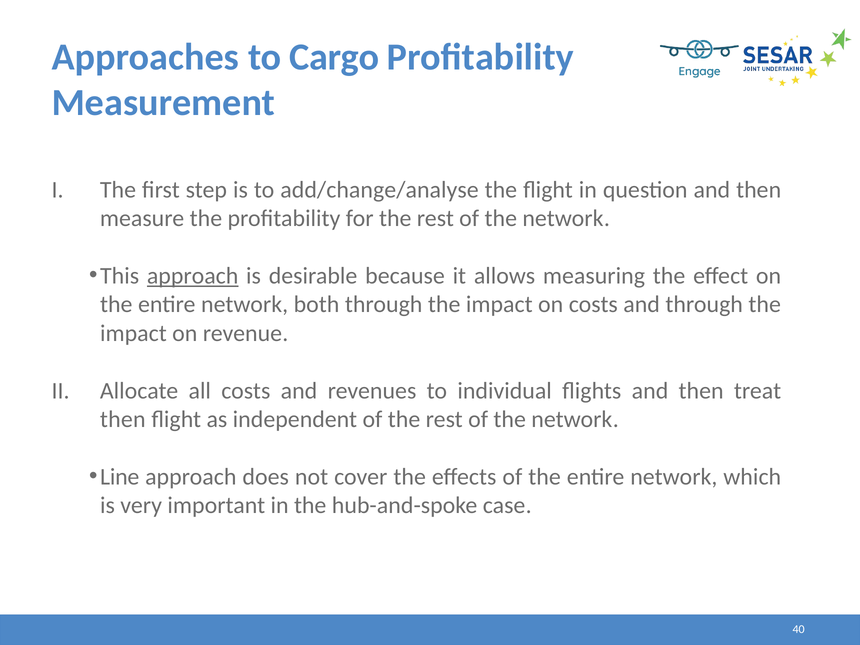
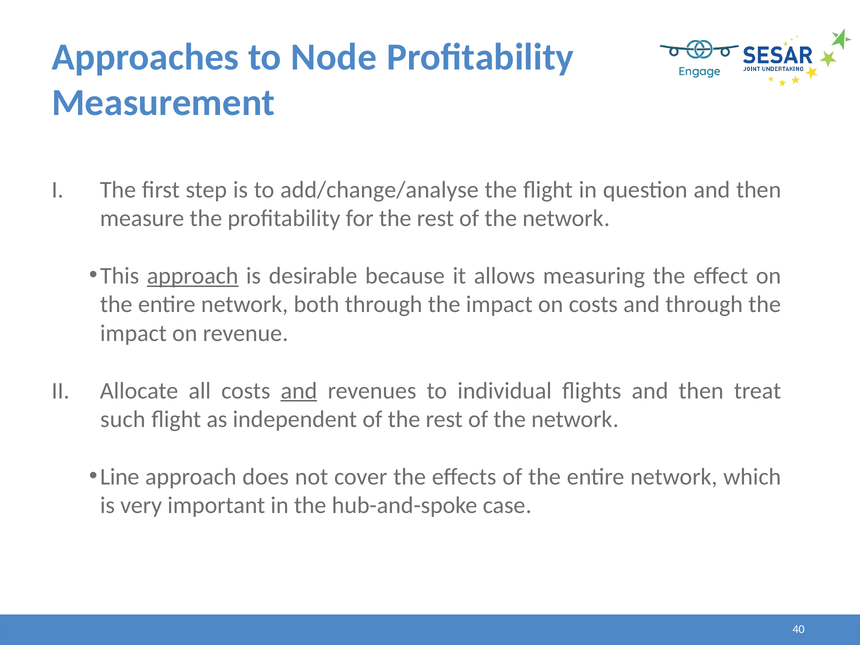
Cargo: Cargo -> Node
and at (299, 391) underline: none -> present
then at (123, 419): then -> such
